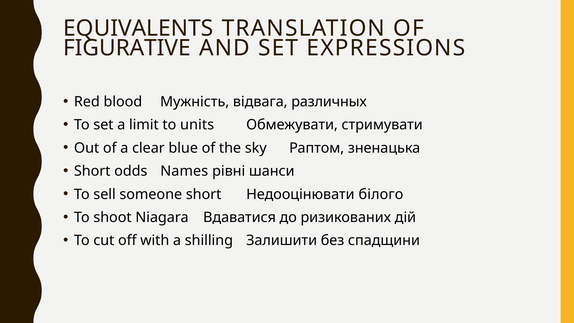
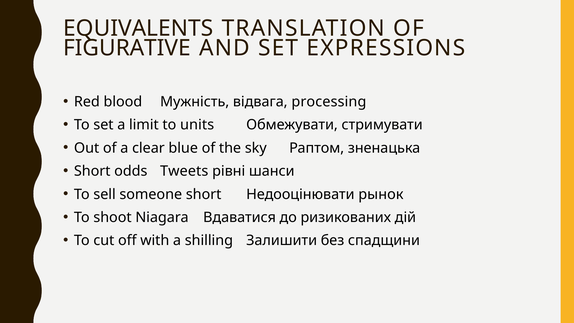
различных: различных -> processing
Names: Names -> Tweets
білого: білого -> рынок
